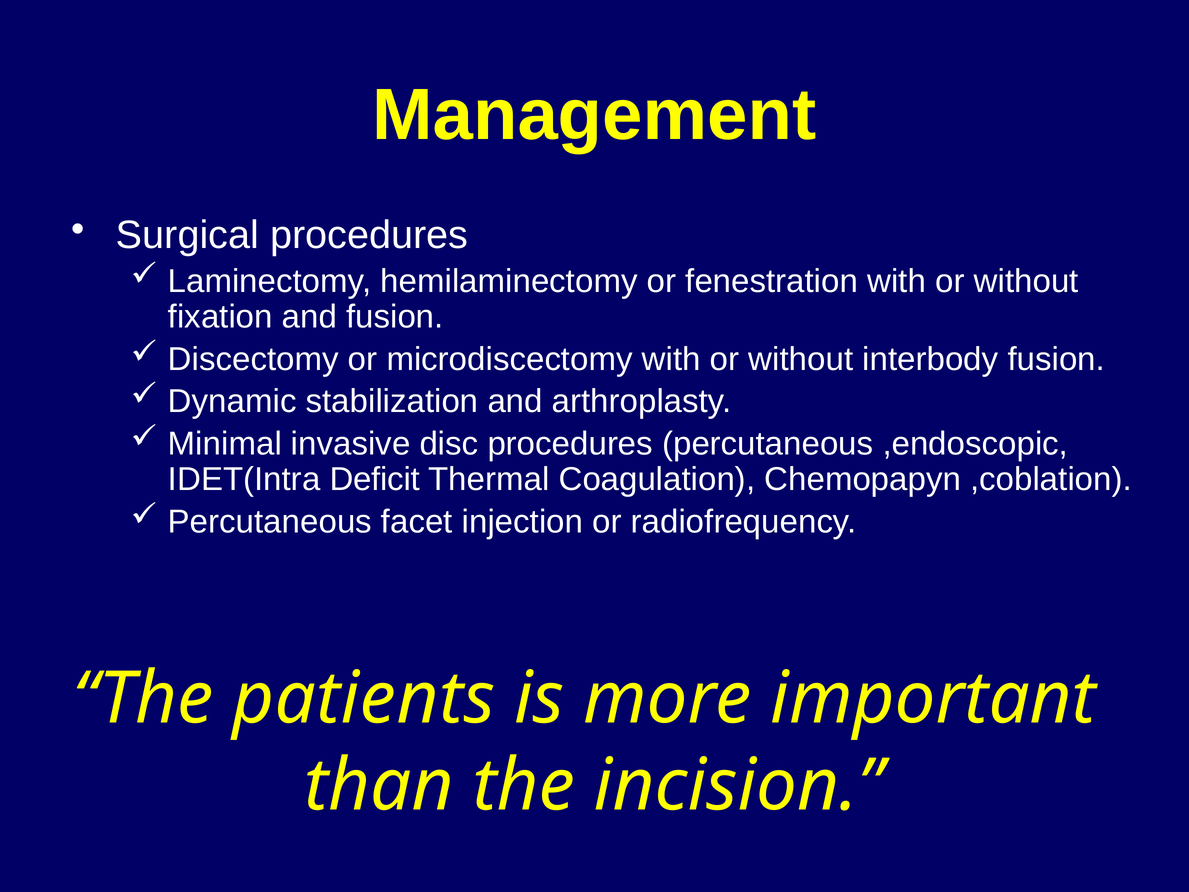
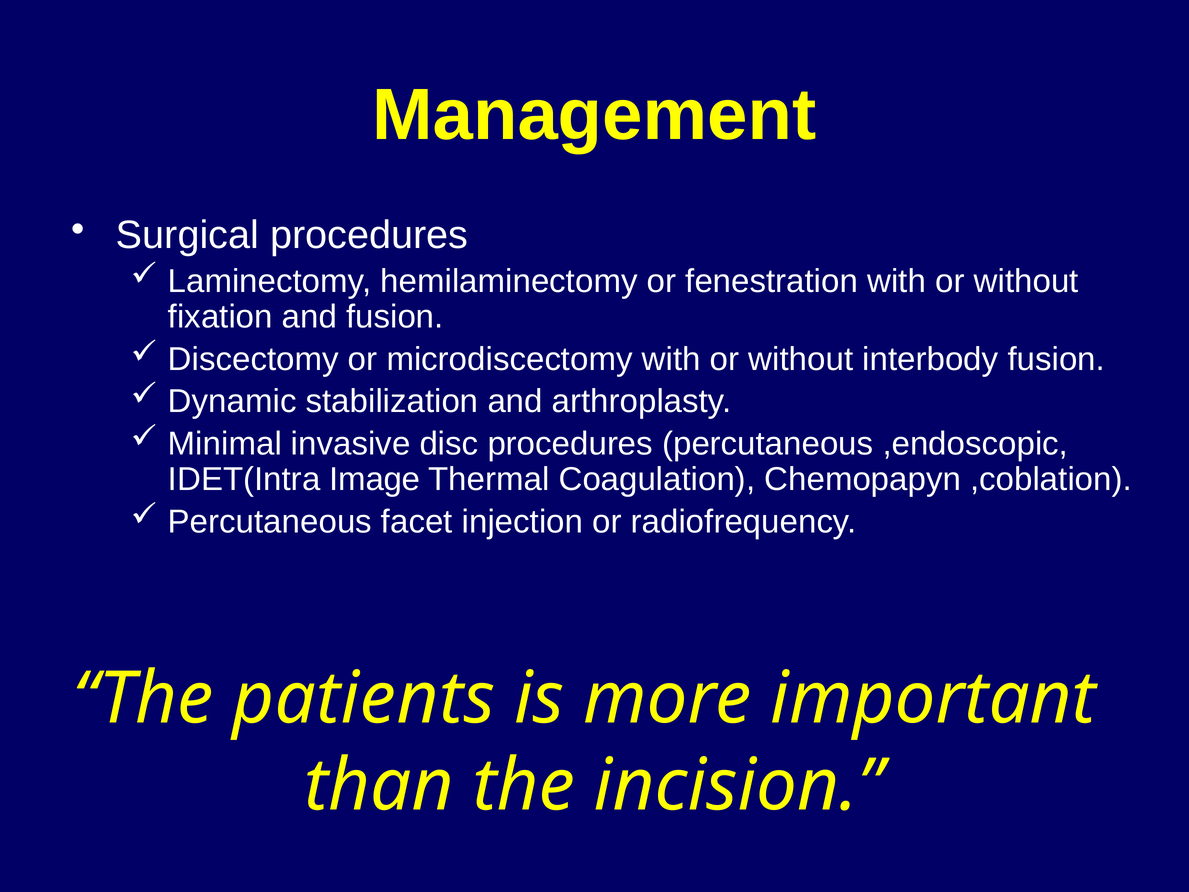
Deficit: Deficit -> Image
